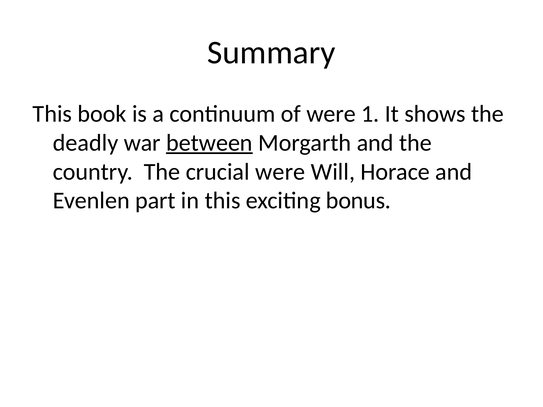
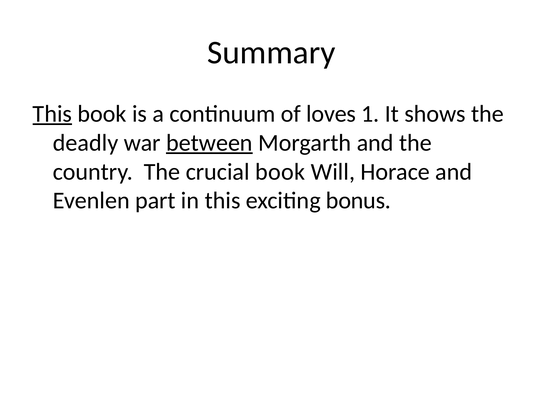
This at (52, 114) underline: none -> present
of were: were -> loves
crucial were: were -> book
